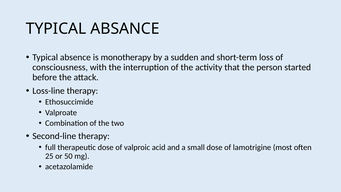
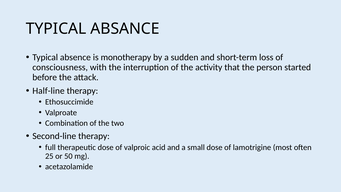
Loss-line: Loss-line -> Half-line
